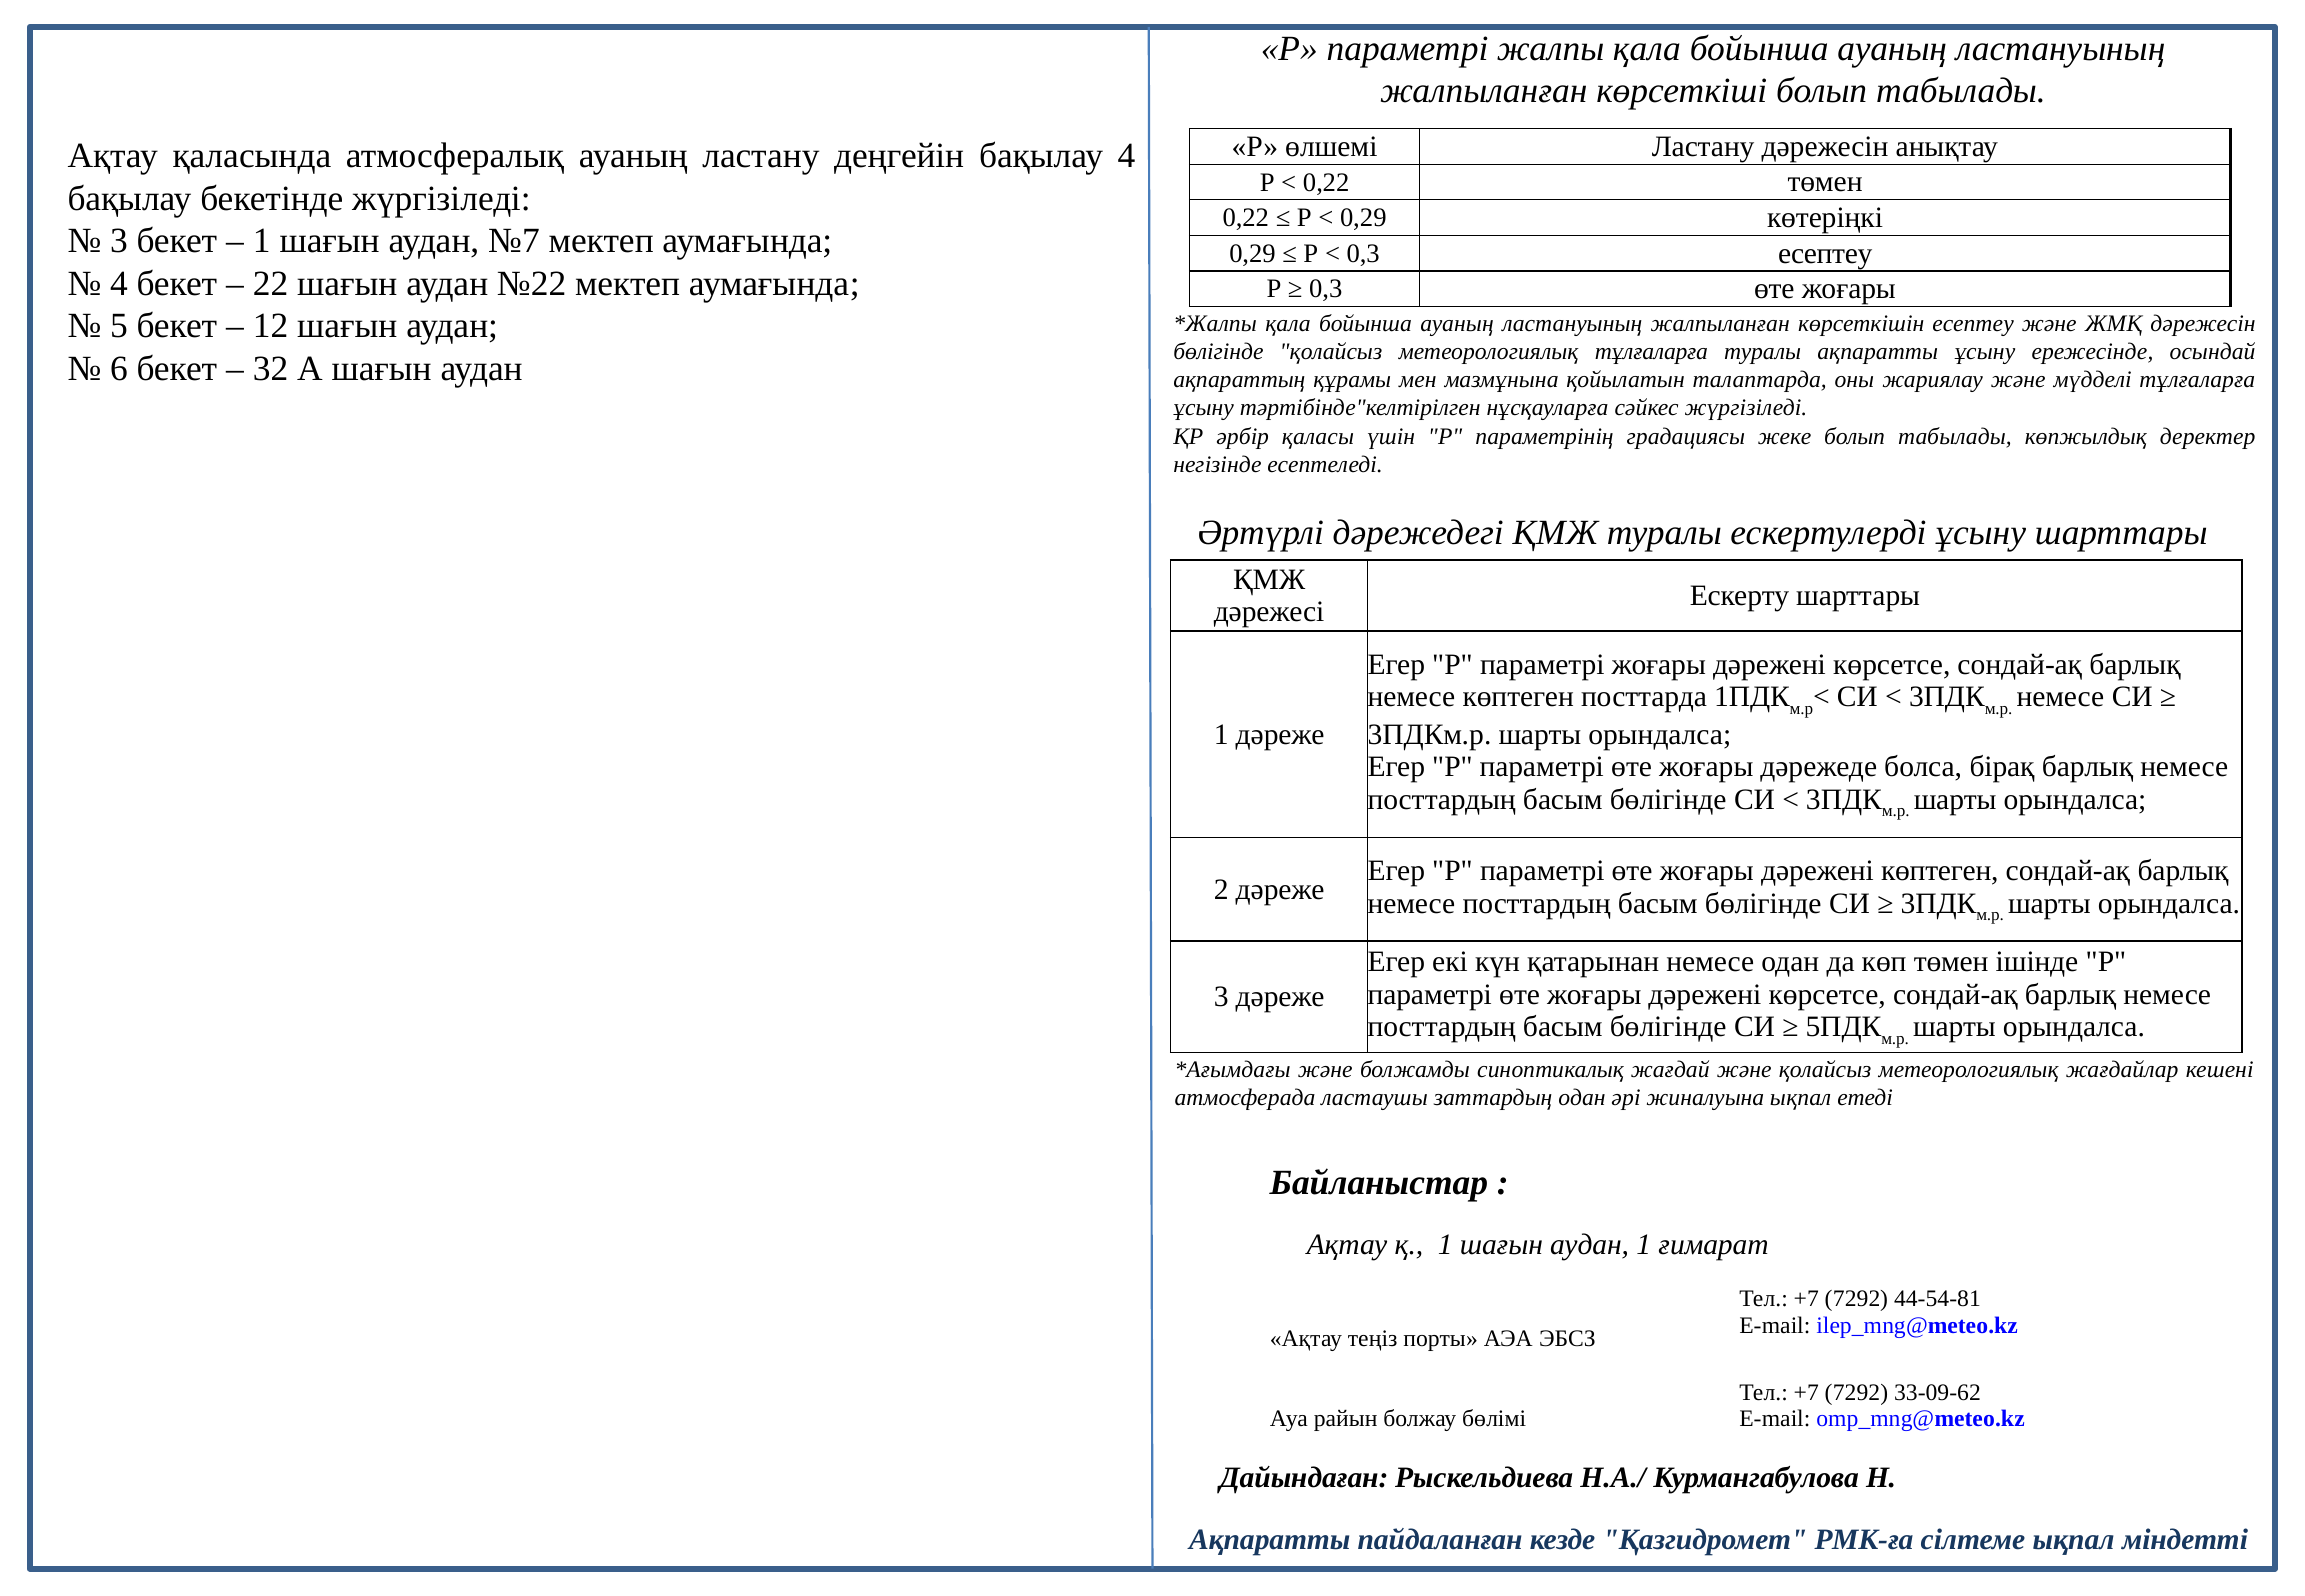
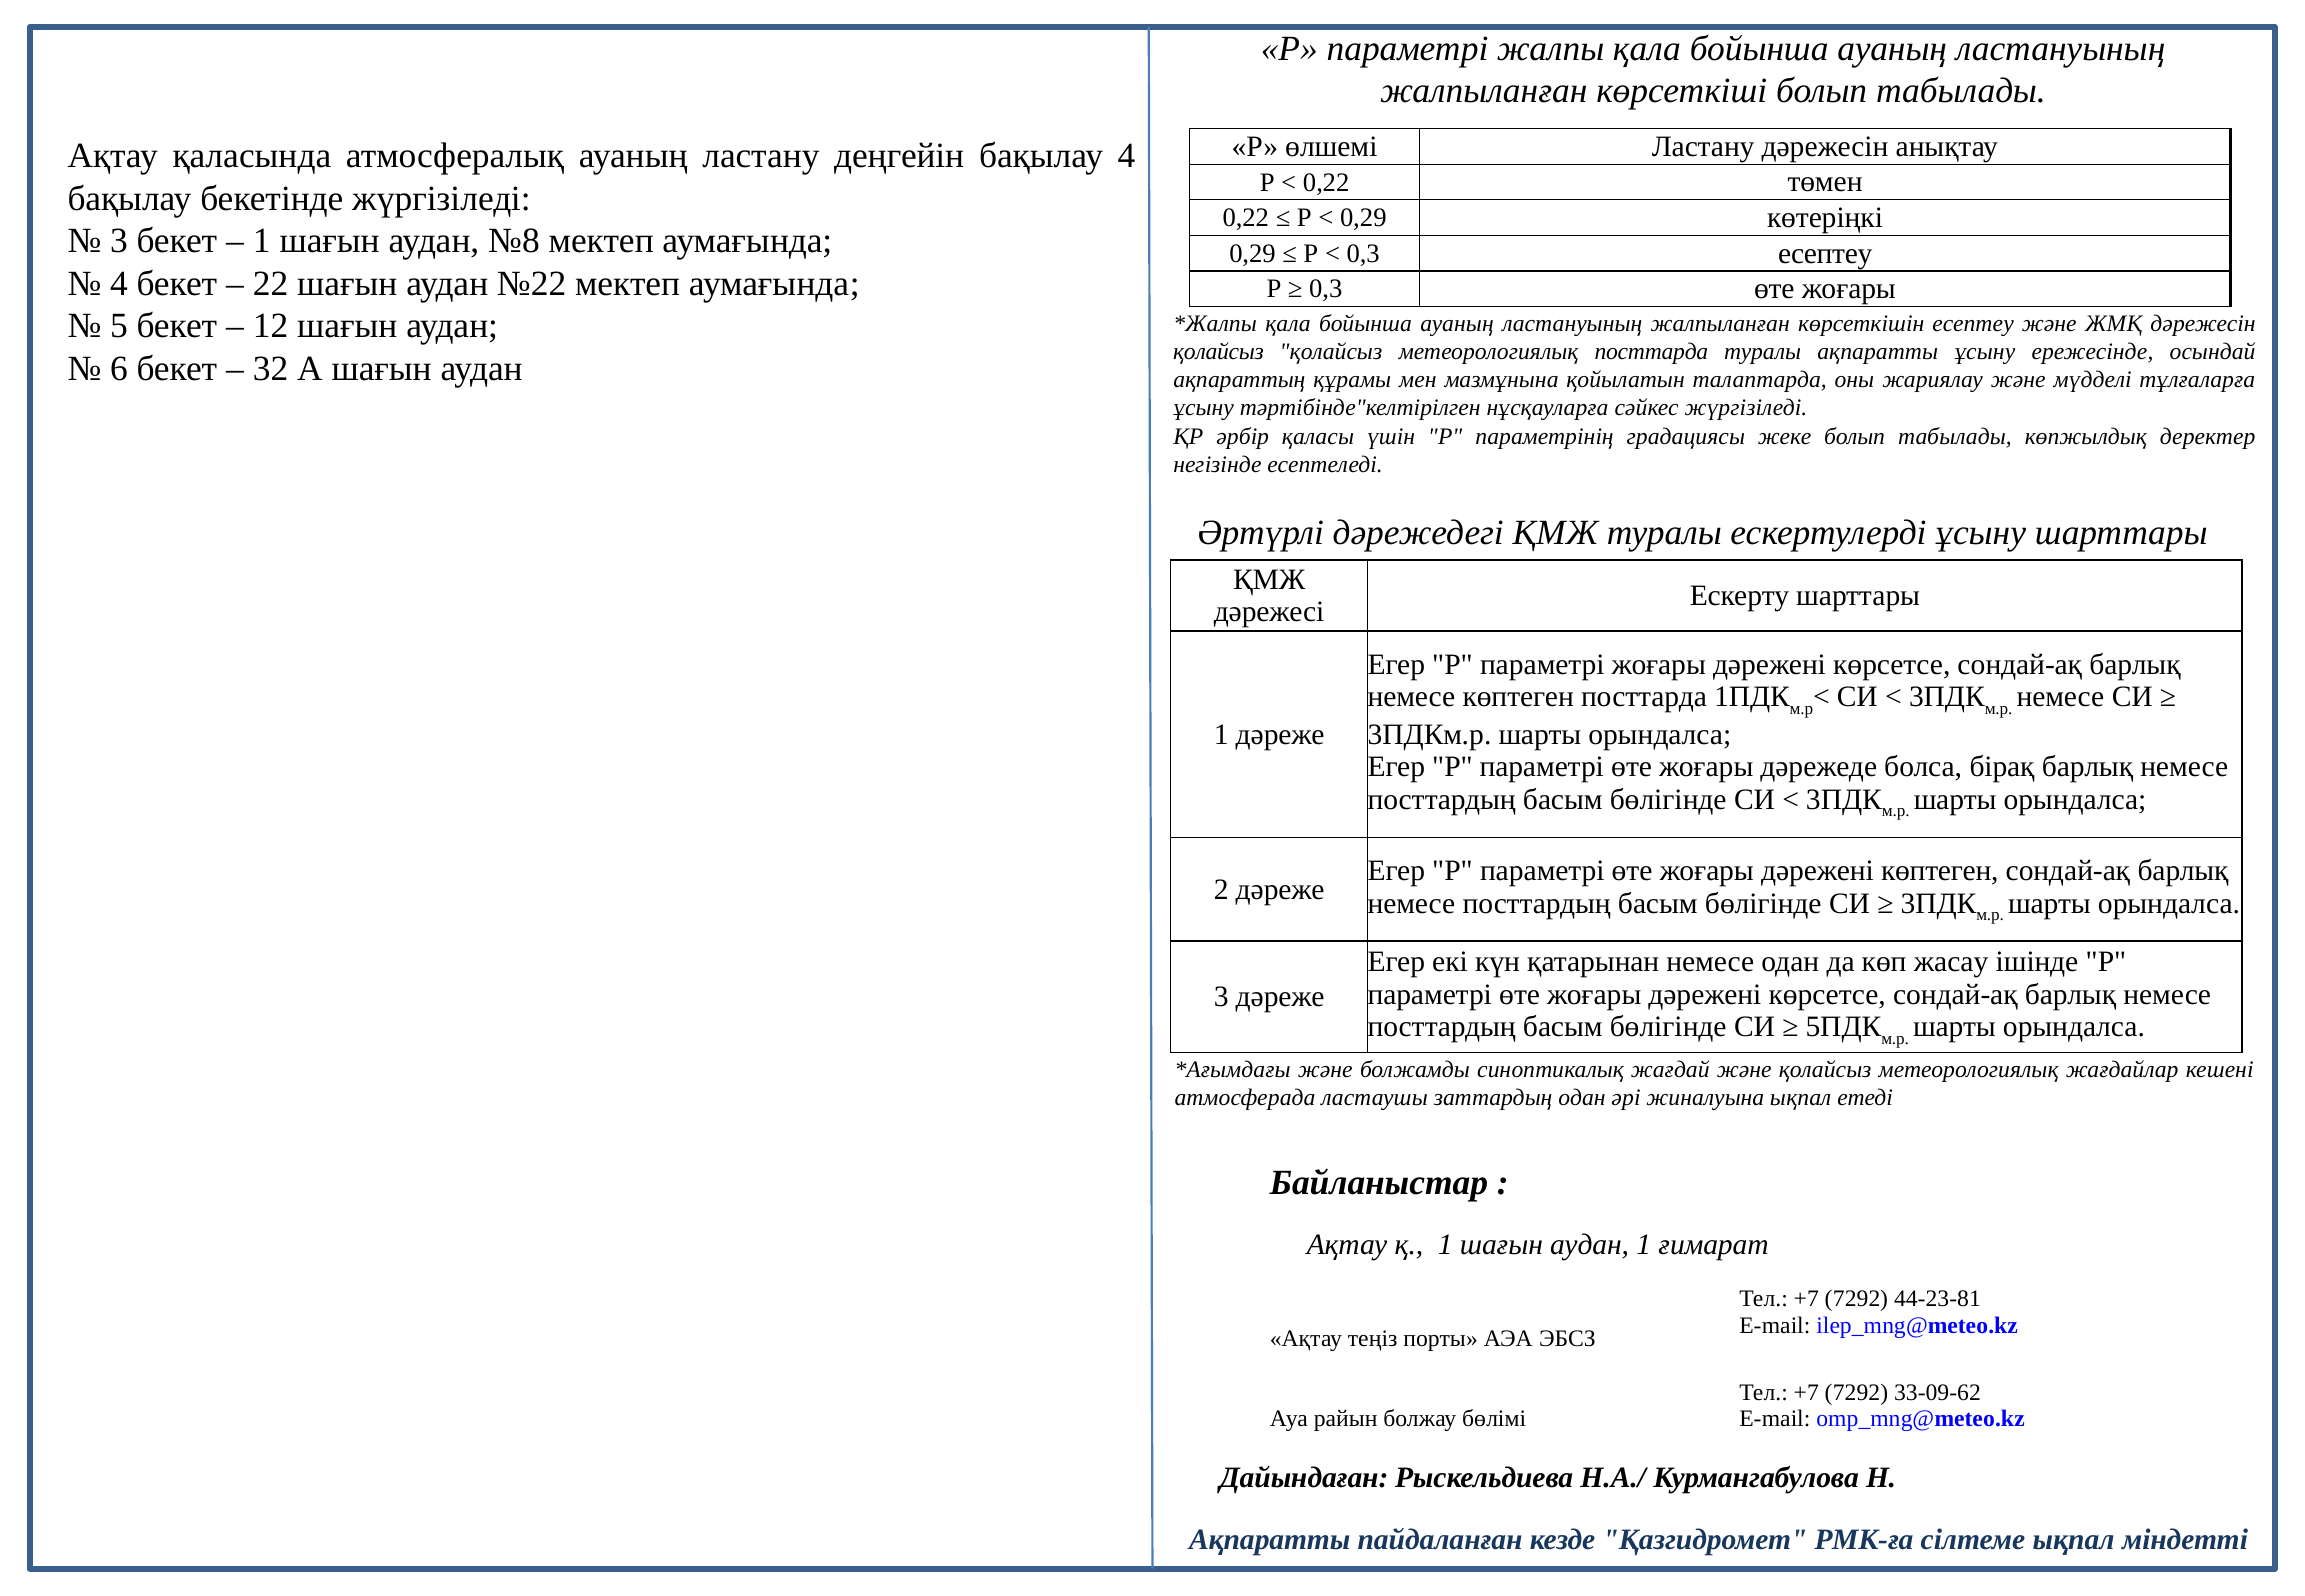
№7: №7 -> №8
бөлігінде at (1218, 351): бөлігінде -> қолайсыз
метеорологиялық тұлғаларға: тұлғаларға -> посттарда
көп төмен: төмен -> жасау
44-54-81: 44-54-81 -> 44-23-81
